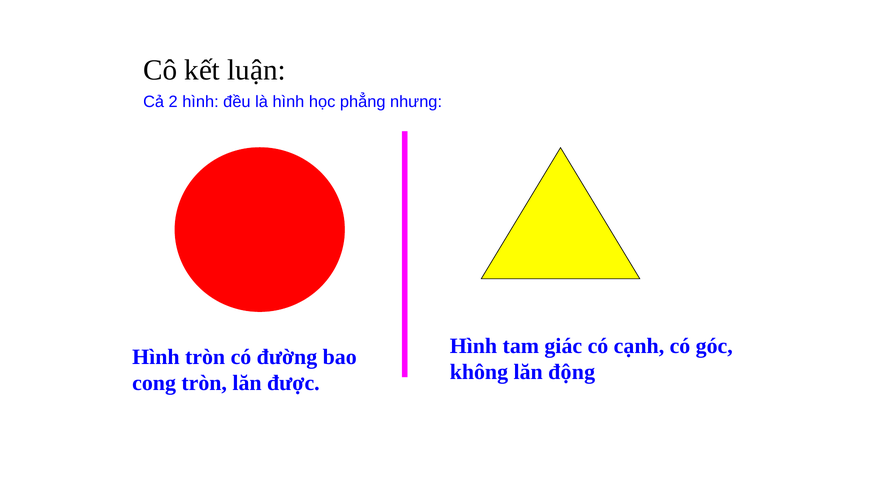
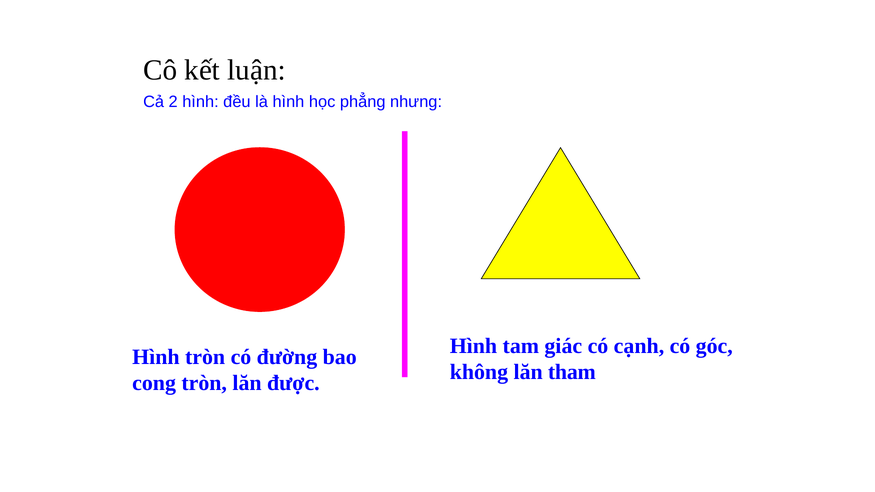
động: động -> tham
